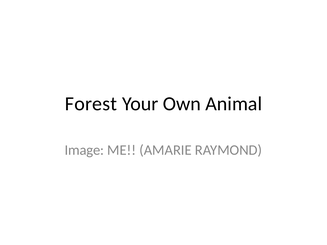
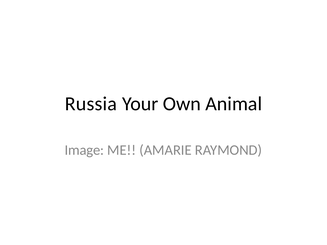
Forest: Forest -> Russia
